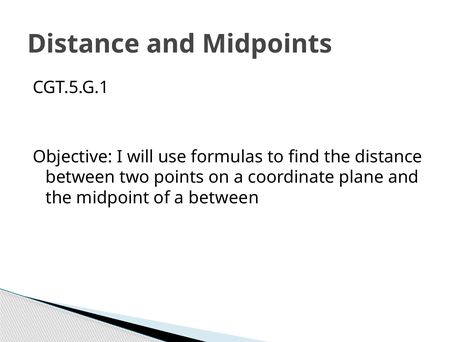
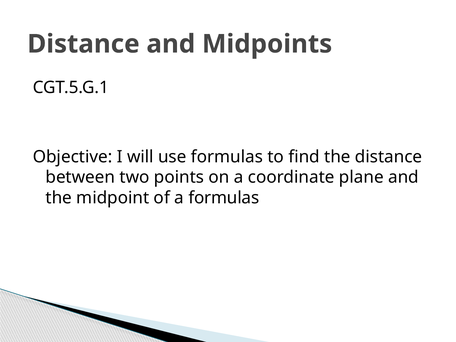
a between: between -> formulas
